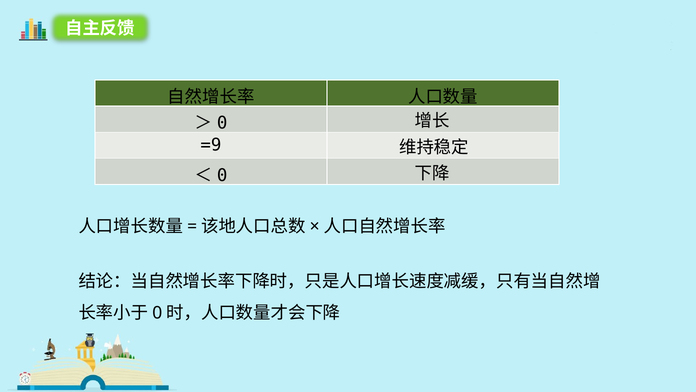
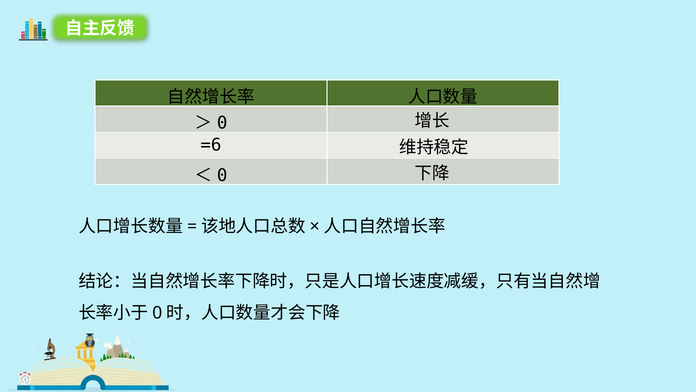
=9: =9 -> =6
